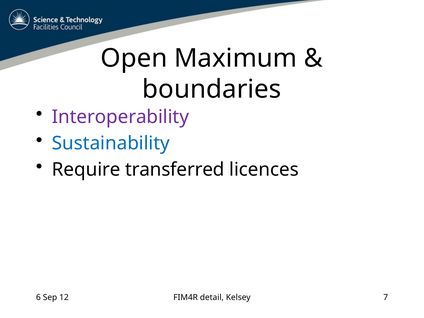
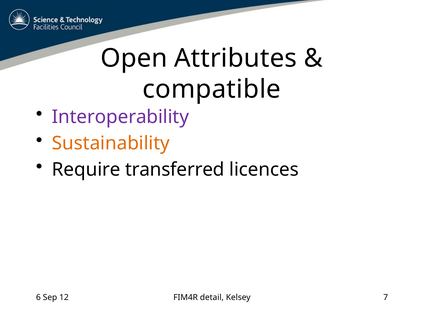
Maximum: Maximum -> Attributes
boundaries: boundaries -> compatible
Sustainability colour: blue -> orange
